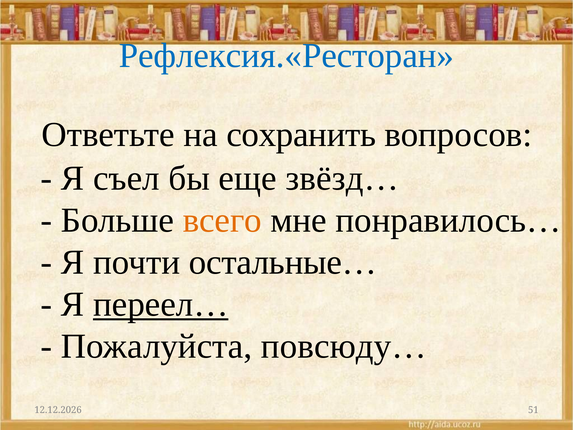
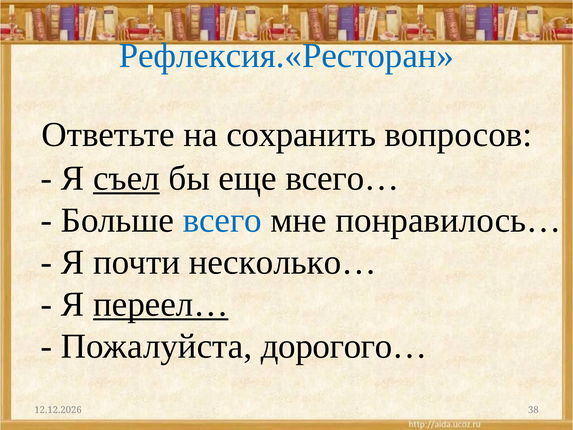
съел underline: none -> present
звёзд…: звёзд… -> всего…
всего colour: orange -> blue
остальные…: остальные… -> несколько…
повсюду…: повсюду… -> дорогого…
51: 51 -> 38
